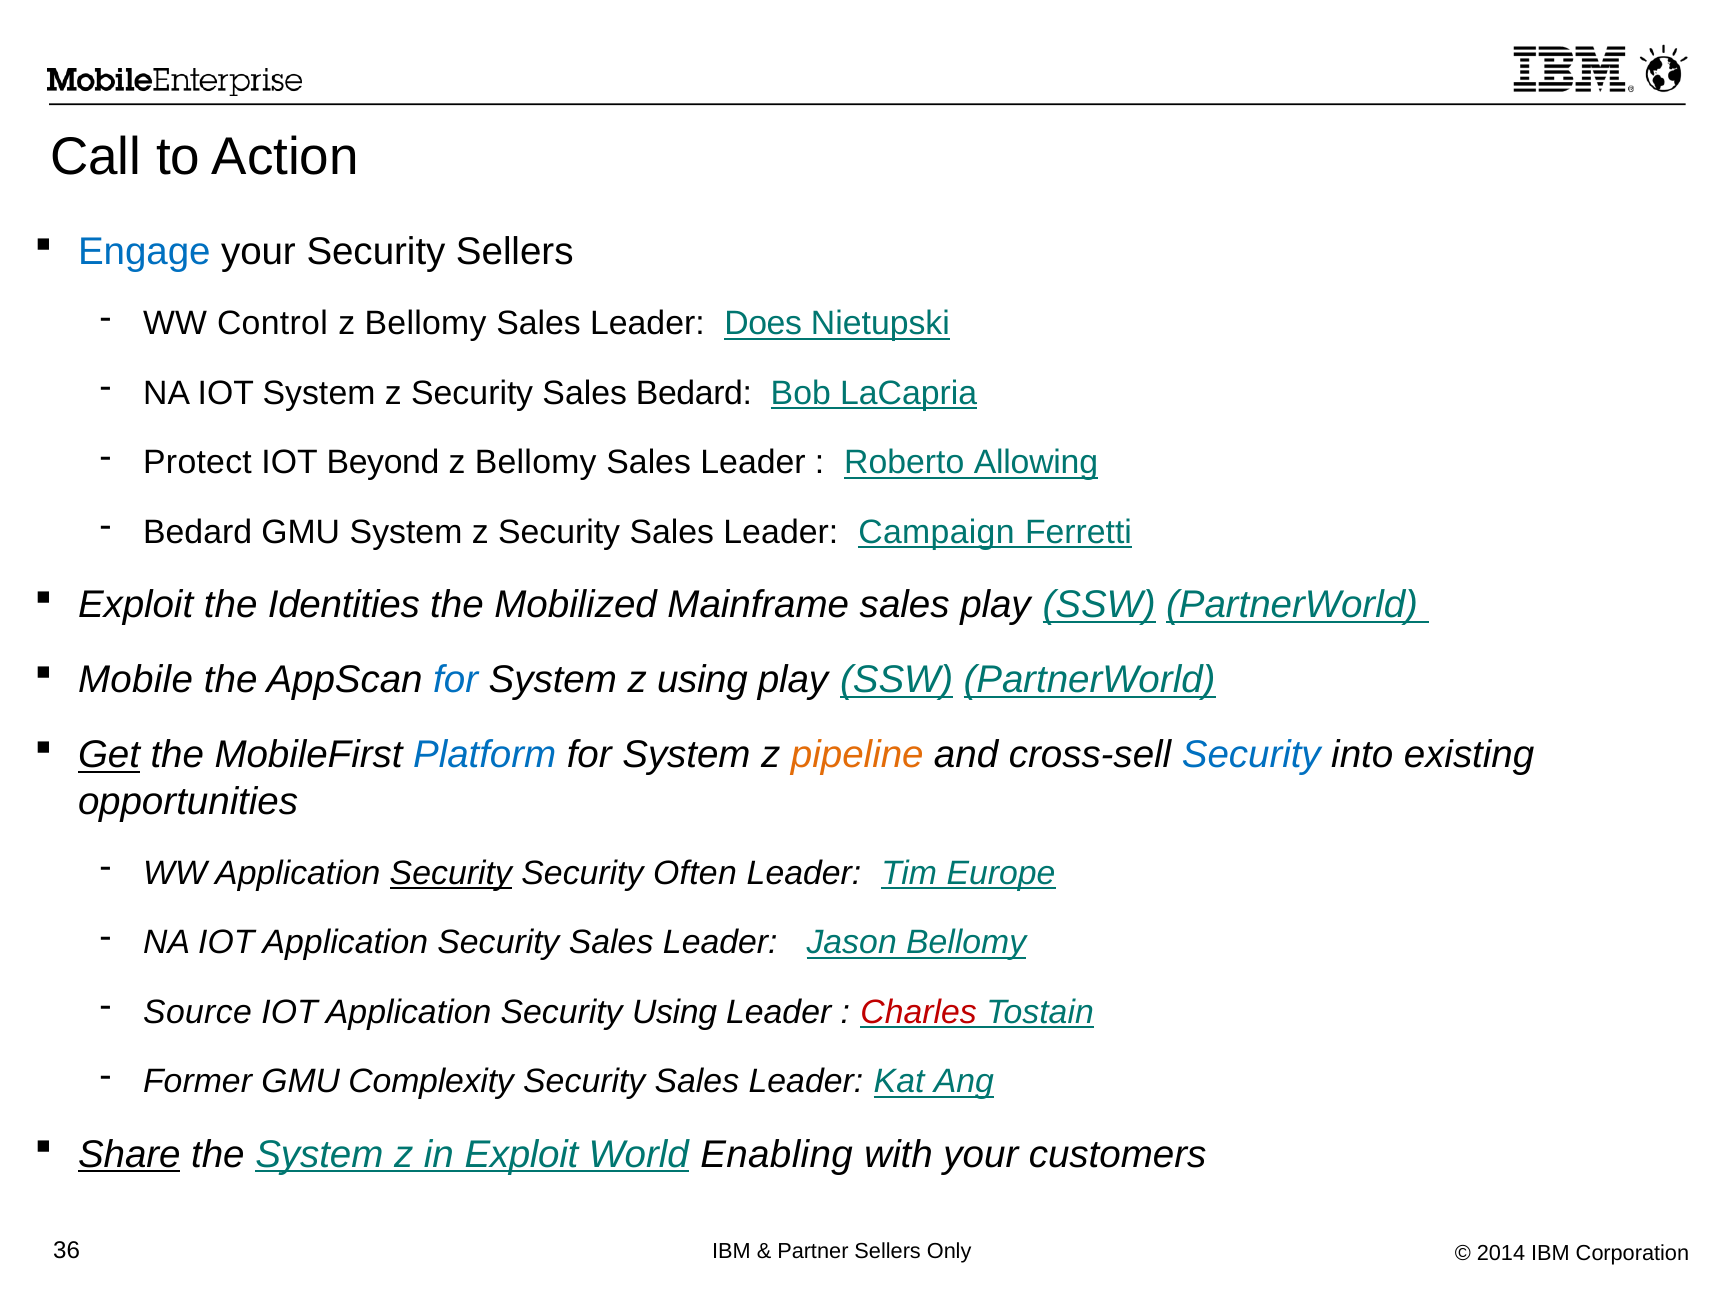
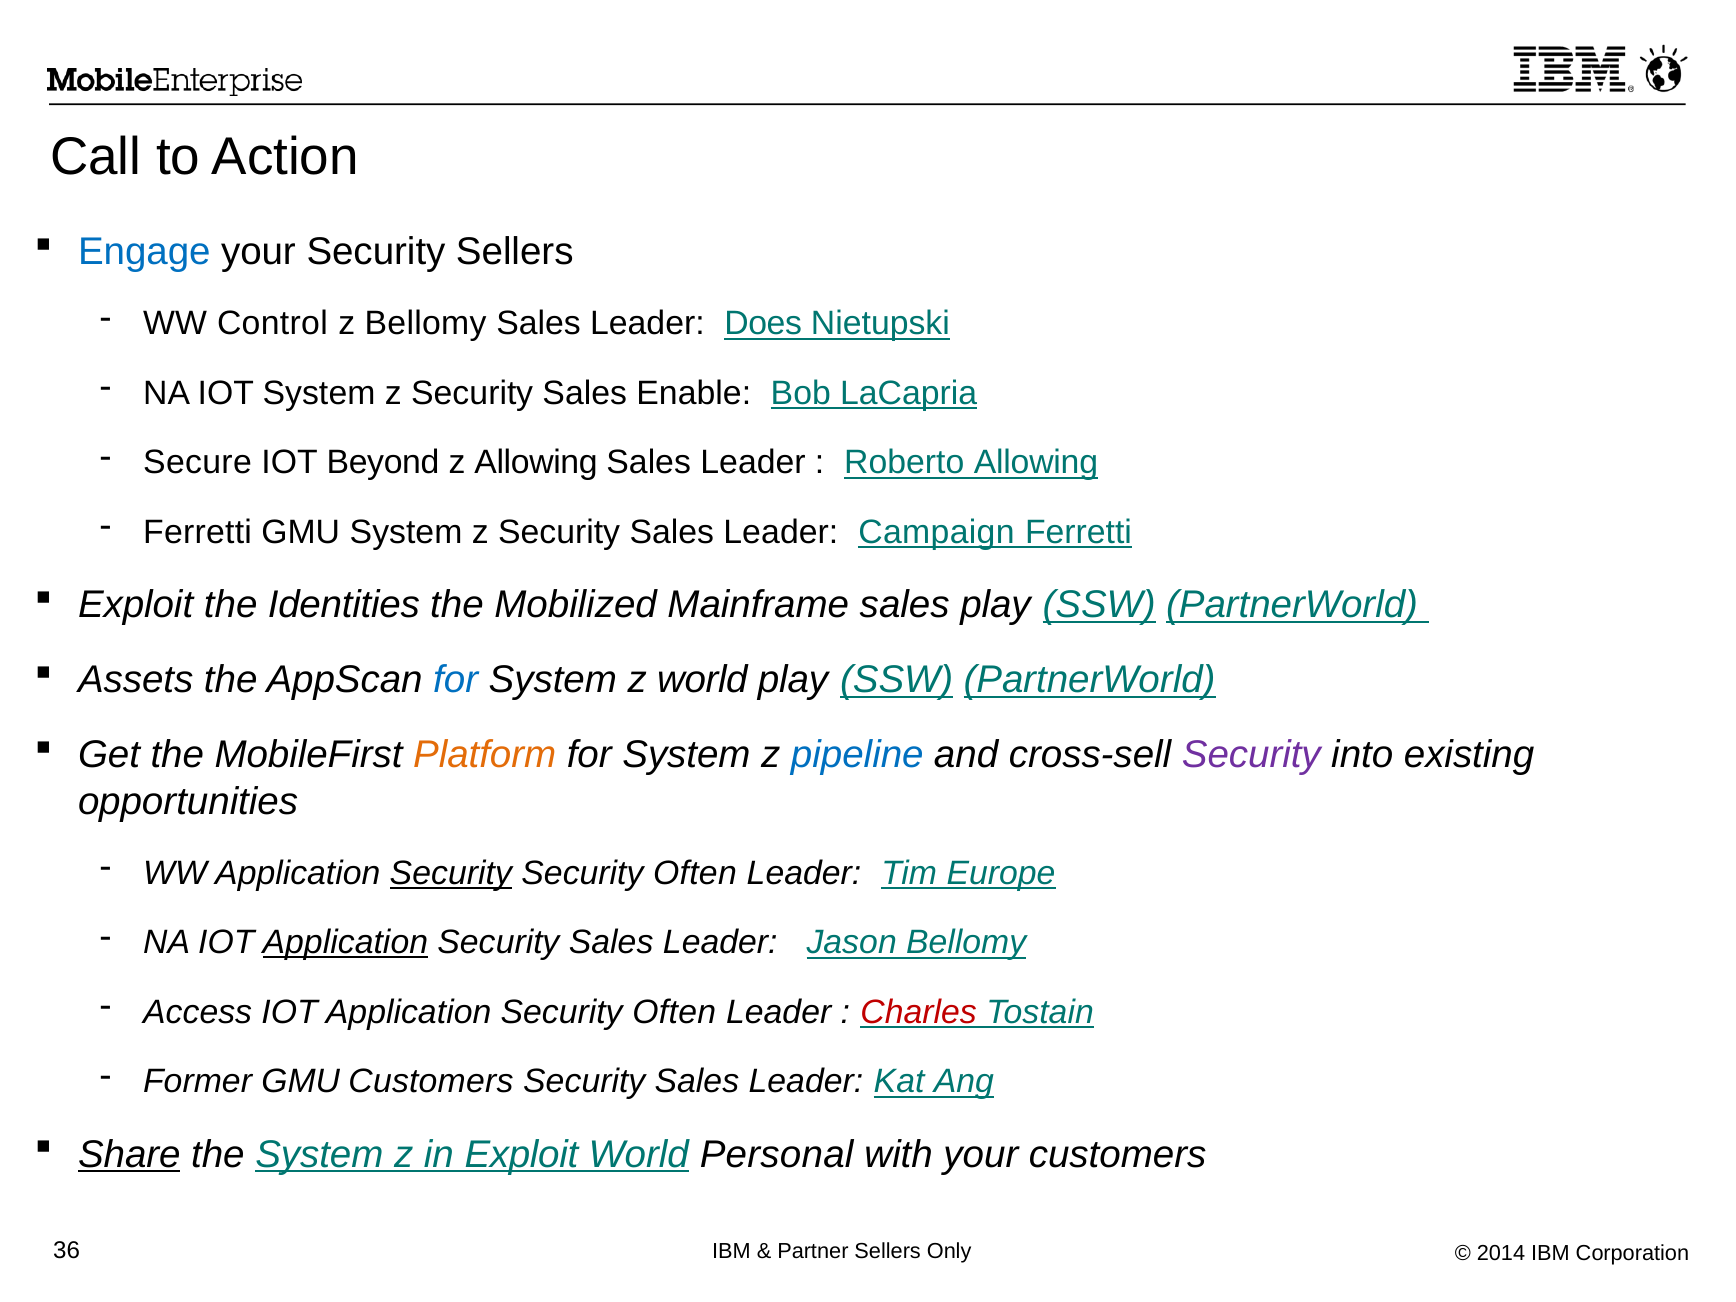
Sales Bedard: Bedard -> Enable
Protect: Protect -> Secure
Bellomy at (536, 463): Bellomy -> Allowing
Bedard at (198, 532): Bedard -> Ferretti
Mobile: Mobile -> Assets
z using: using -> world
Get underline: present -> none
Platform colour: blue -> orange
pipeline colour: orange -> blue
Security at (1251, 755) colour: blue -> purple
Application at (345, 943) underline: none -> present
Source: Source -> Access
Application Security Using: Using -> Often
GMU Complexity: Complexity -> Customers
Enabling: Enabling -> Personal
